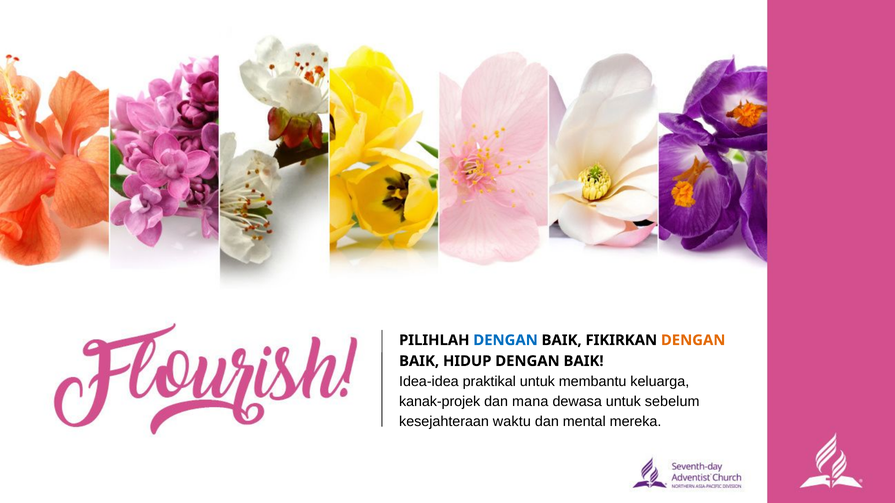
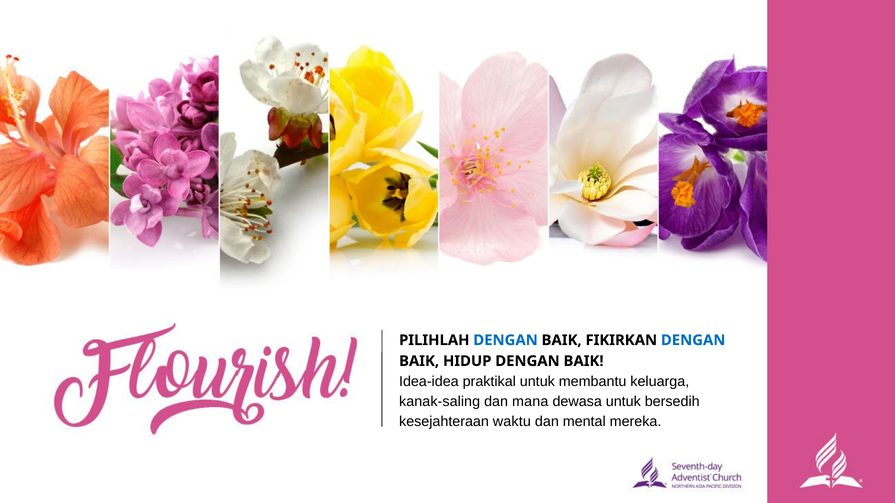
DENGAN at (693, 340) colour: orange -> blue
kanak-projek: kanak-projek -> kanak-saling
sebelum: sebelum -> bersedih
